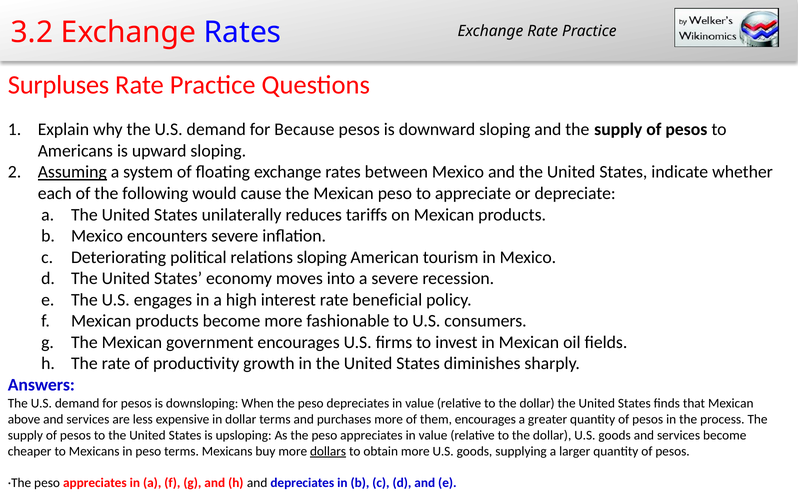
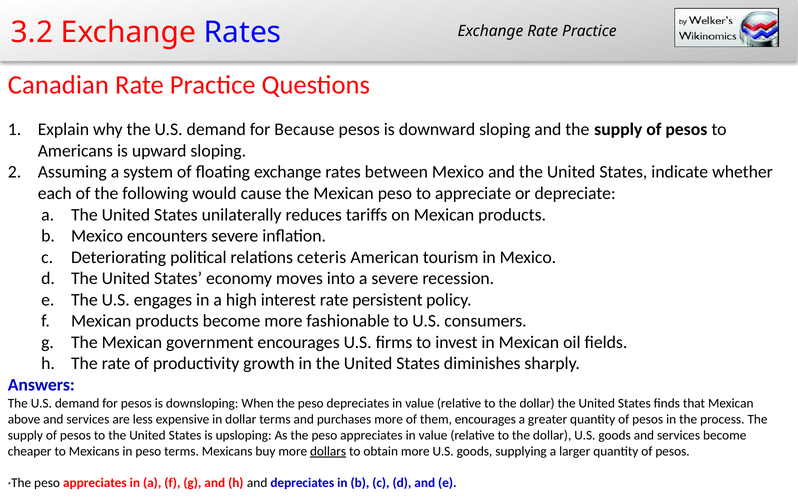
Surpluses: Surpluses -> Canadian
Assuming underline: present -> none
relations sloping: sloping -> ceteris
beneficial: beneficial -> persistent
